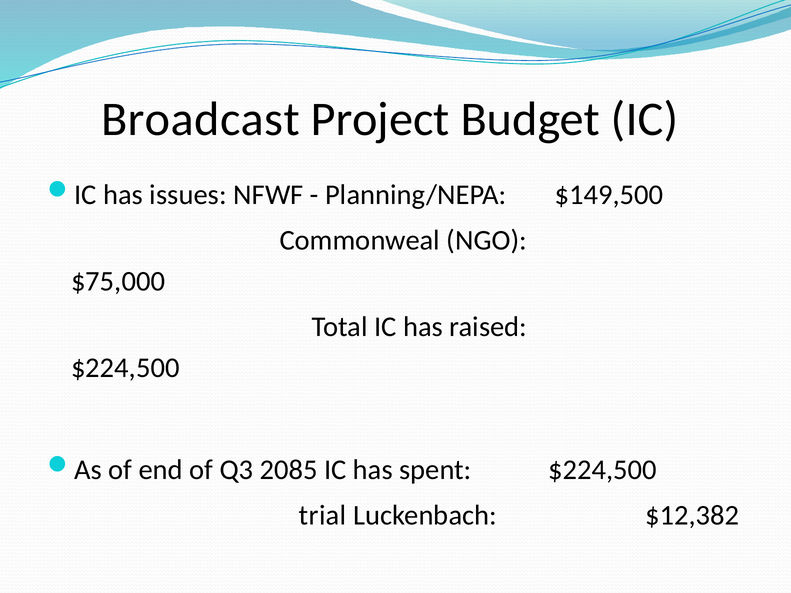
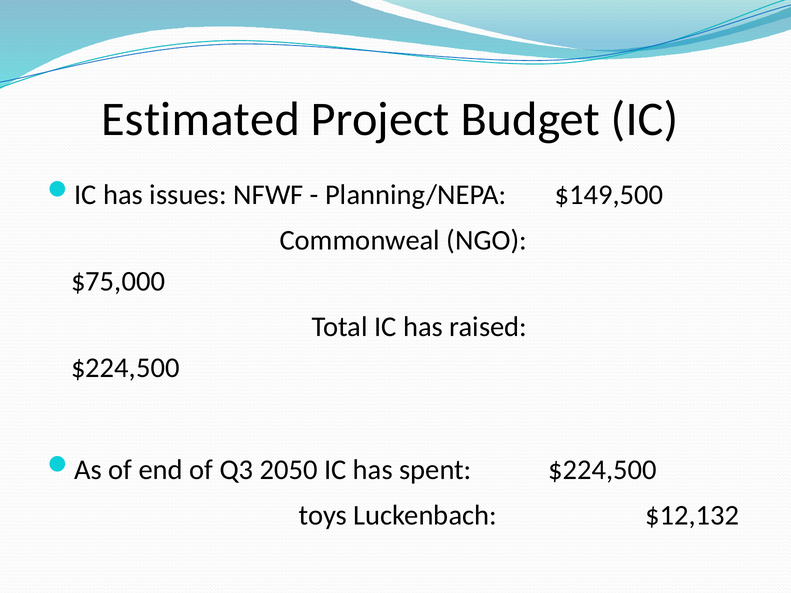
Broadcast: Broadcast -> Estimated
2085: 2085 -> 2050
trial: trial -> toys
$12,382: $12,382 -> $12,132
